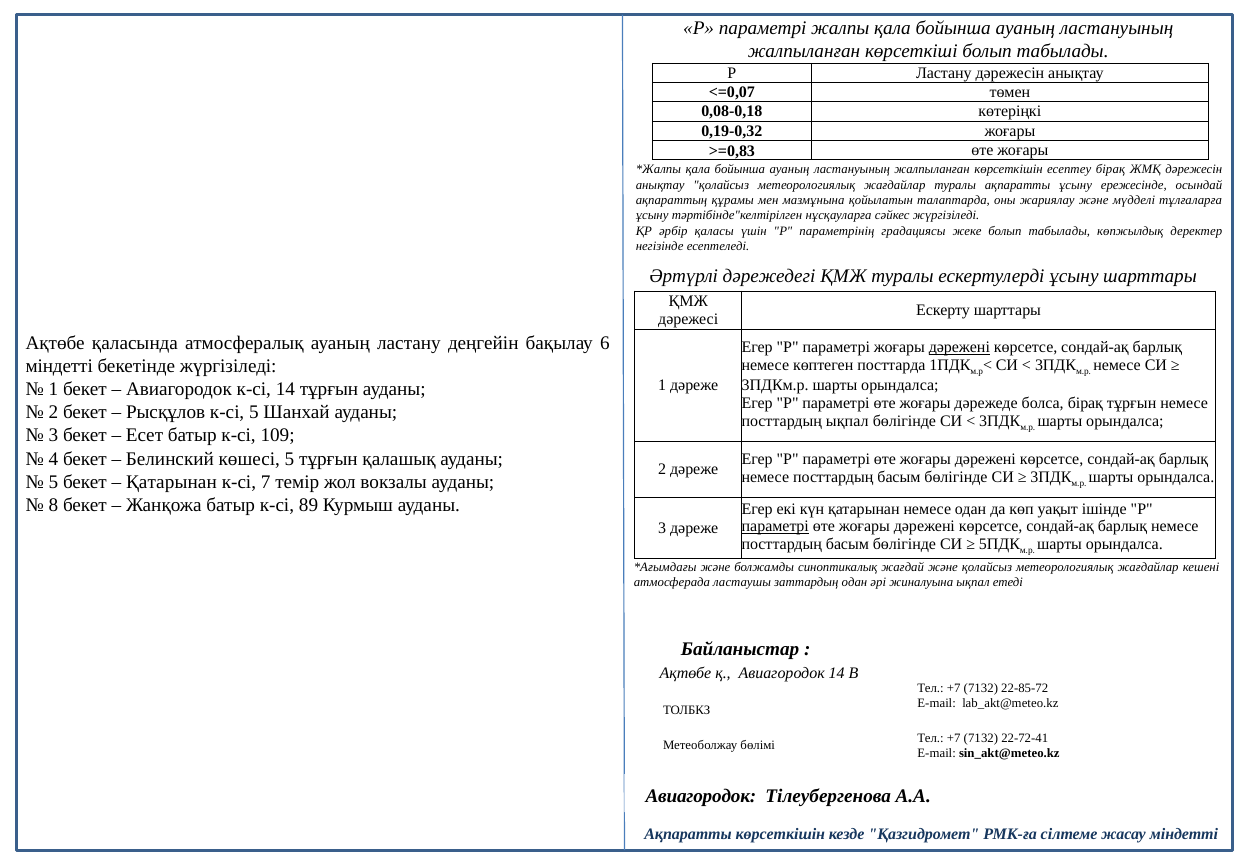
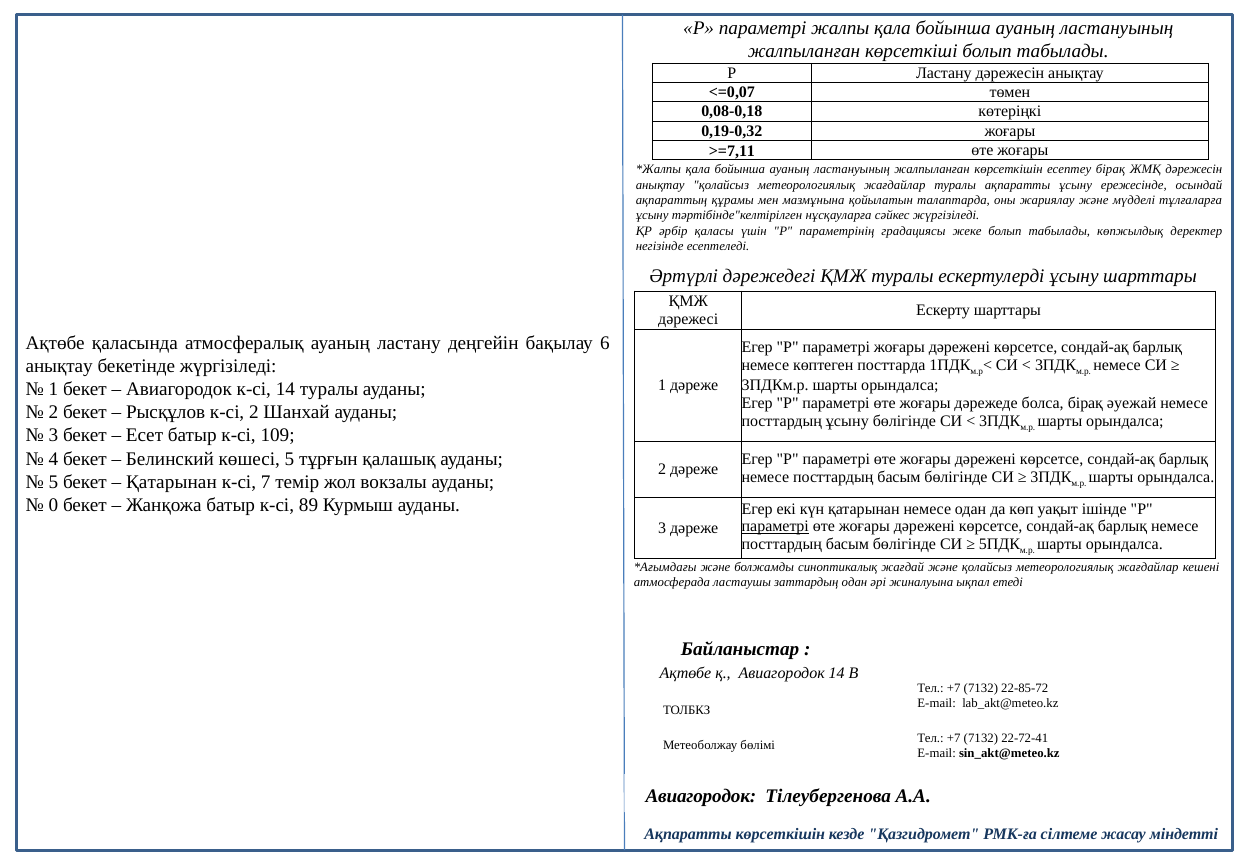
>=0,83: >=0,83 -> >=7,11
дәрежені at (959, 348) underline: present -> none
міндетті at (59, 366): міндетті -> анықтау
14 тұрғын: тұрғын -> туралы
бірақ тұрғын: тұрғын -> әуежай
к-сі 5: 5 -> 2
посттардың ықпал: ықпал -> ұсыну
8: 8 -> 0
